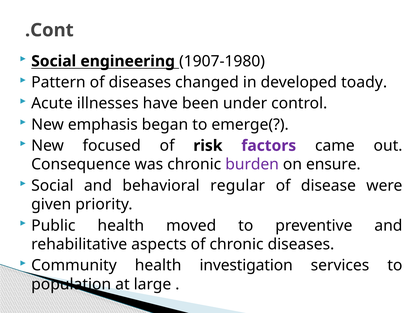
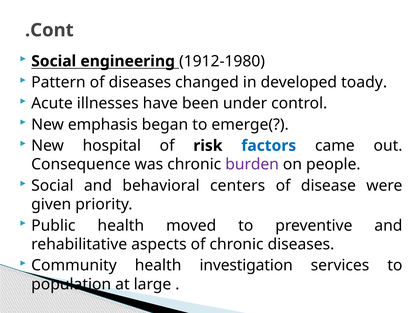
1907-1980: 1907-1980 -> 1912-1980
focused: focused -> hospital
factors colour: purple -> blue
ensure: ensure -> people
regular: regular -> centers
